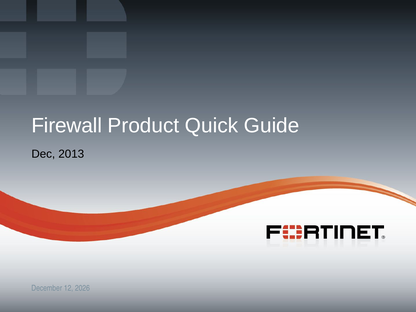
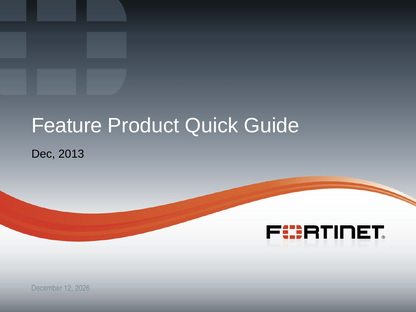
Firewall: Firewall -> Feature
